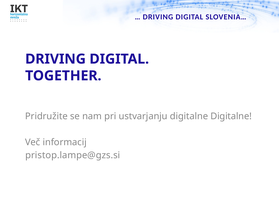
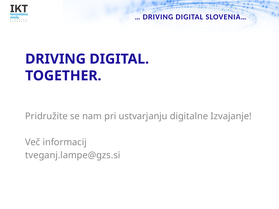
digitalne Digitalne: Digitalne -> Izvajanje
pristop.lampe@gzs.si: pristop.lampe@gzs.si -> tveganj.lampe@gzs.si
